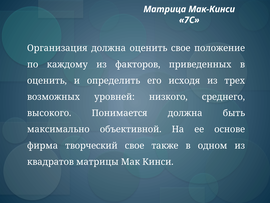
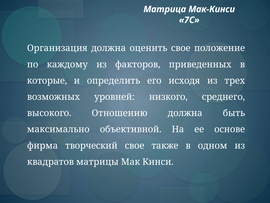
оценить at (47, 80): оценить -> которые
Понимается: Понимается -> Отношению
